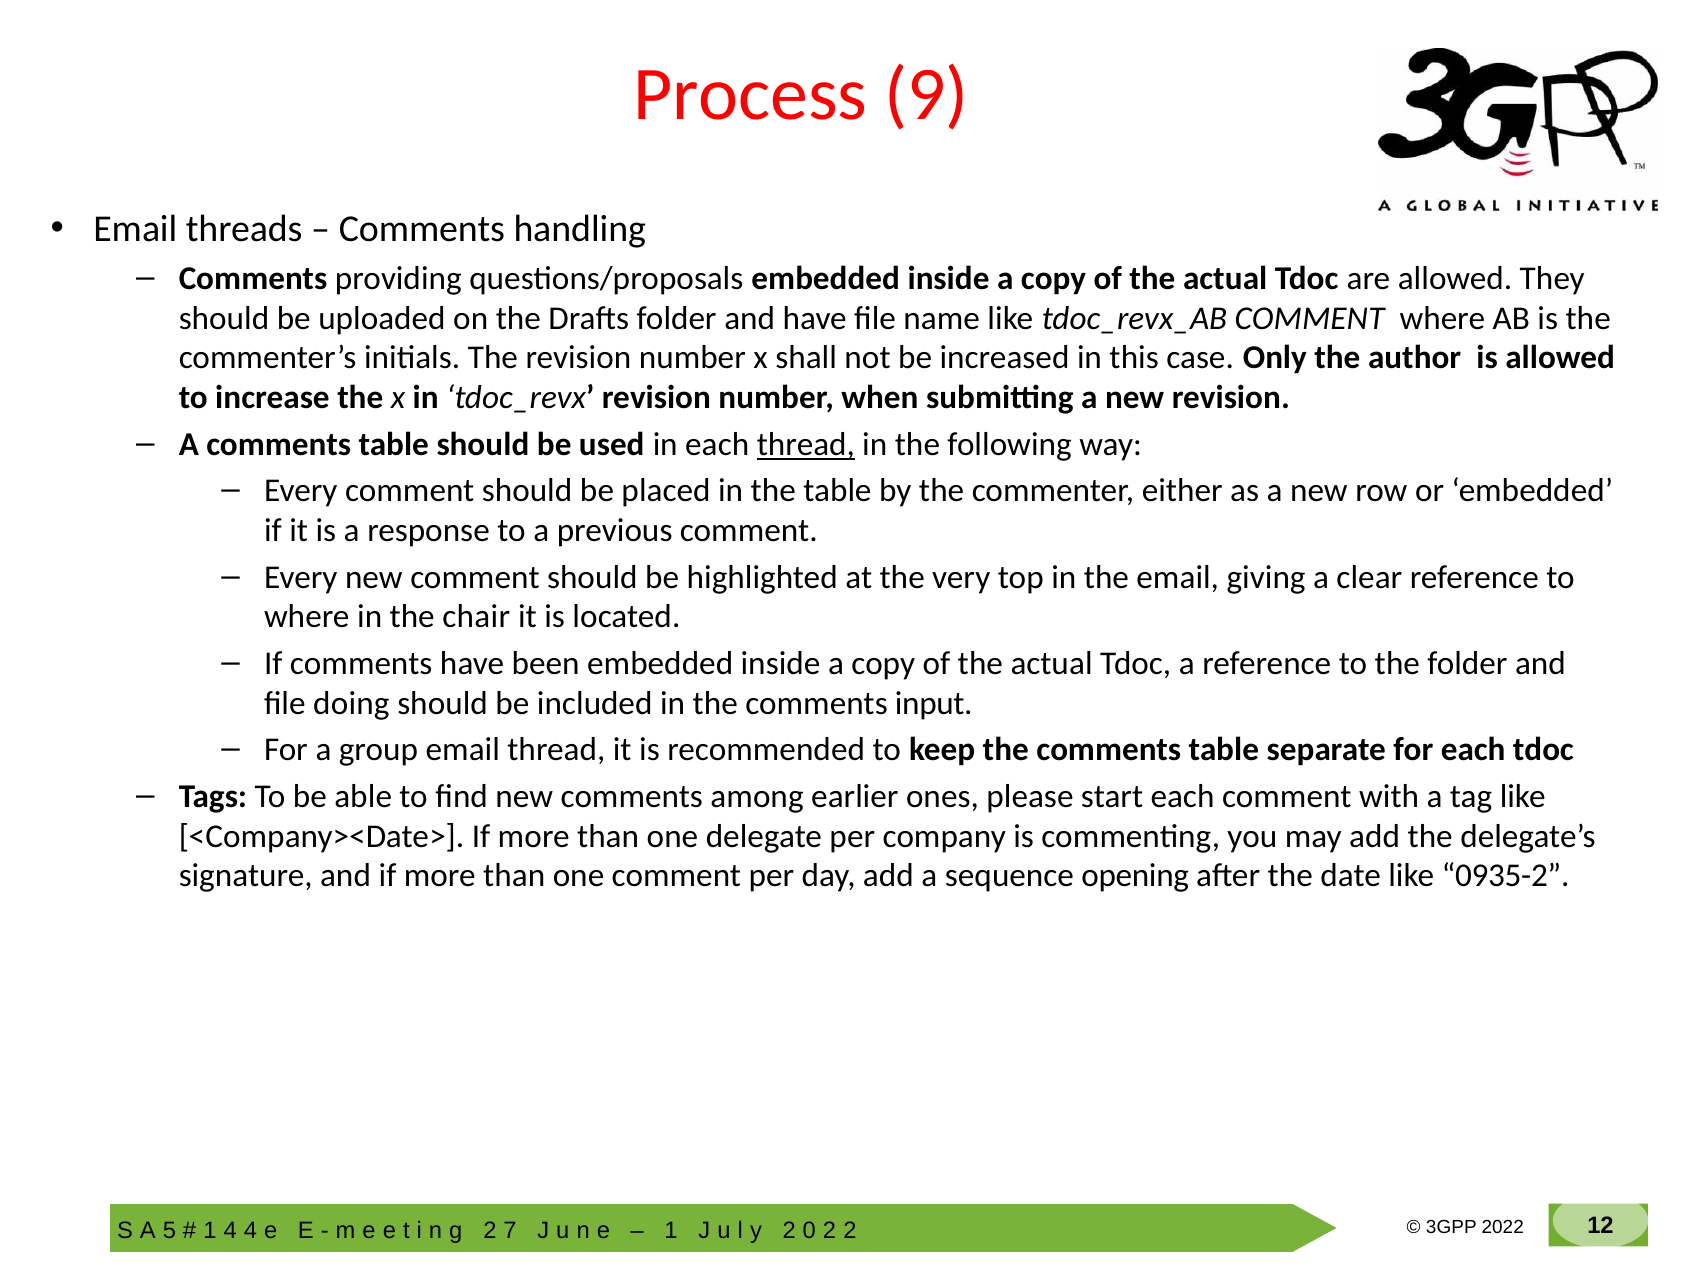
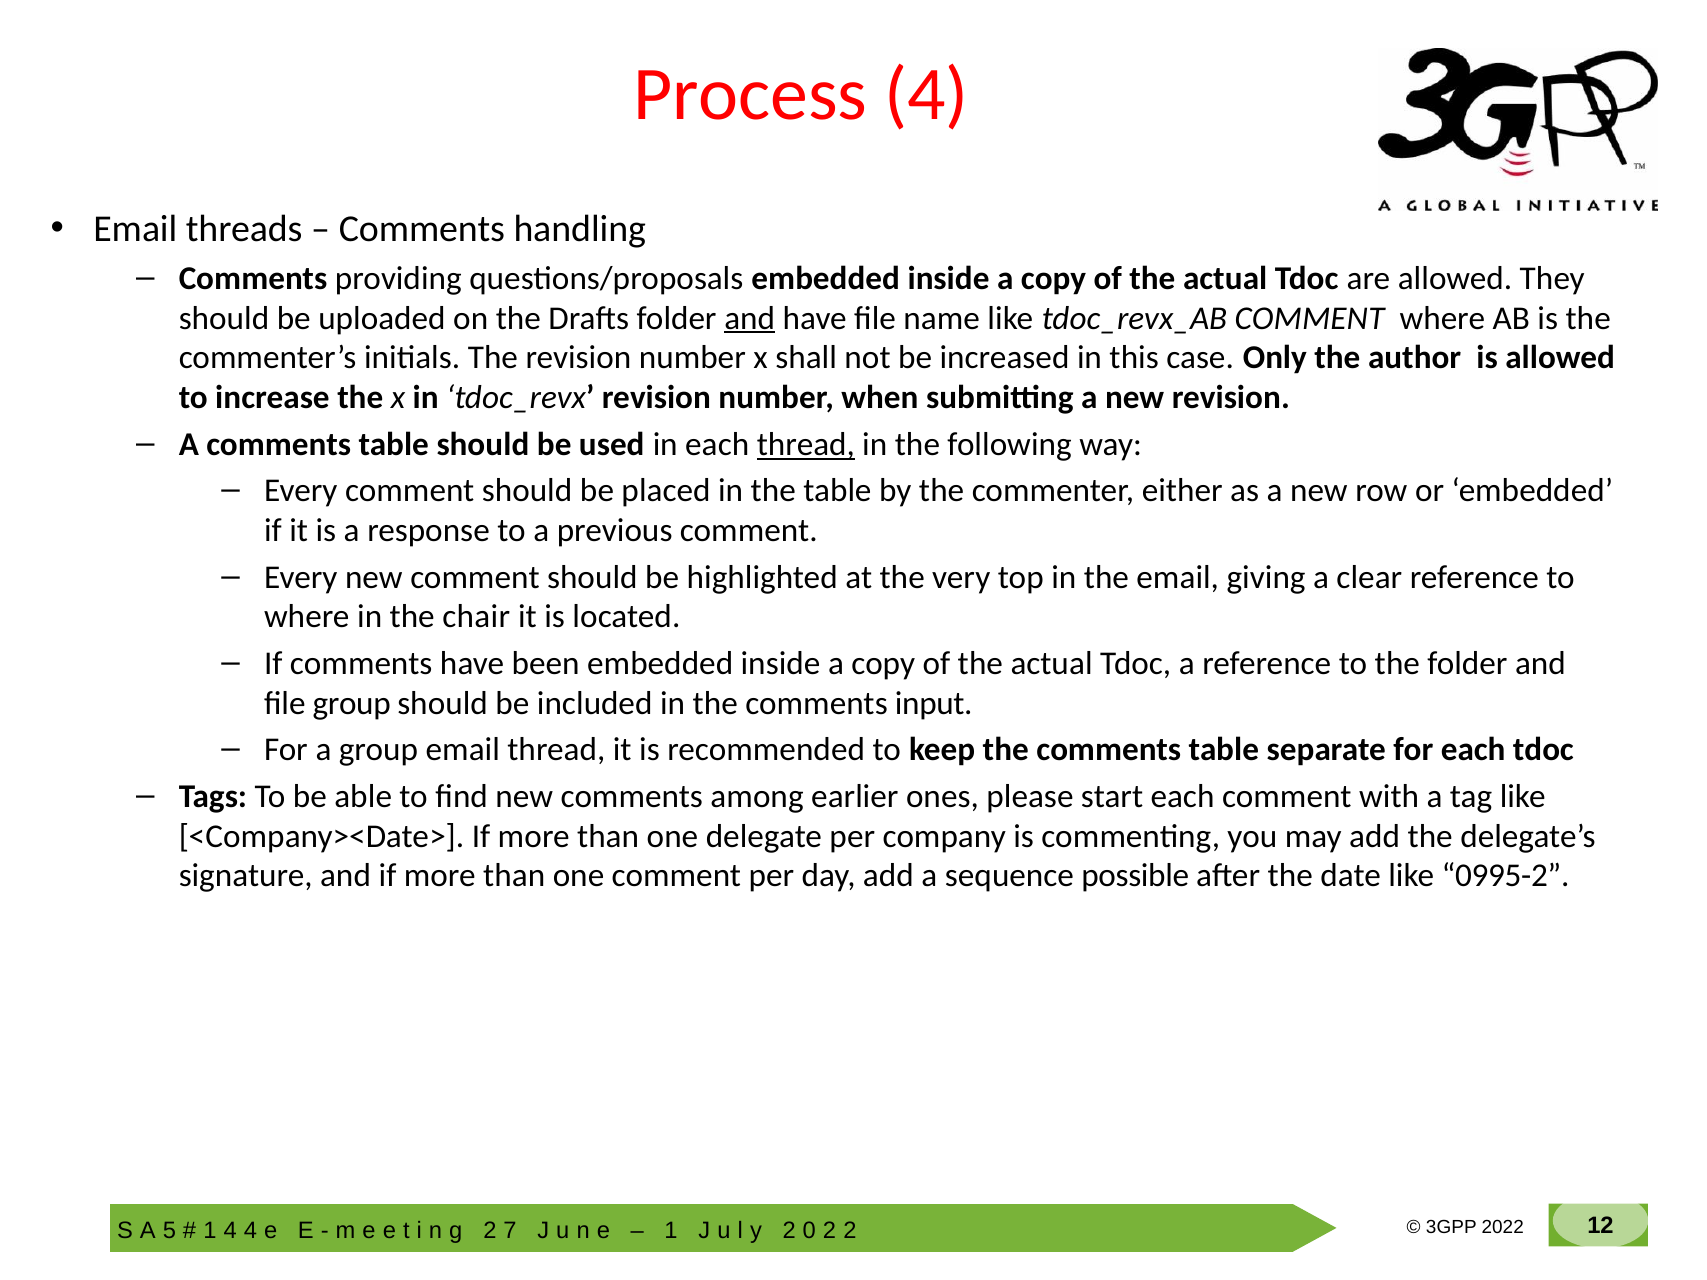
Process 9: 9 -> 4
and at (750, 318) underline: none -> present
file doing: doing -> group
opening: opening -> possible
0935-2: 0935-2 -> 0995-2
